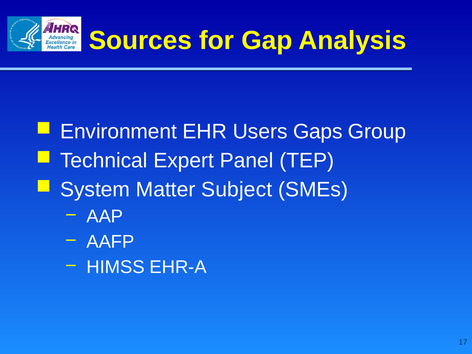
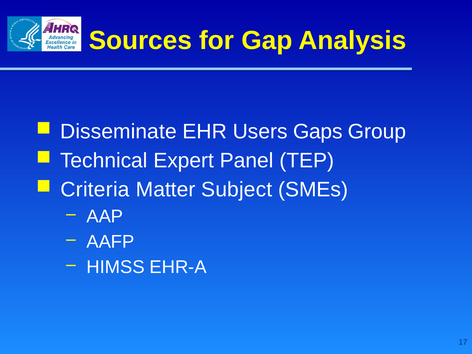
Environment: Environment -> Disseminate
System: System -> Criteria
